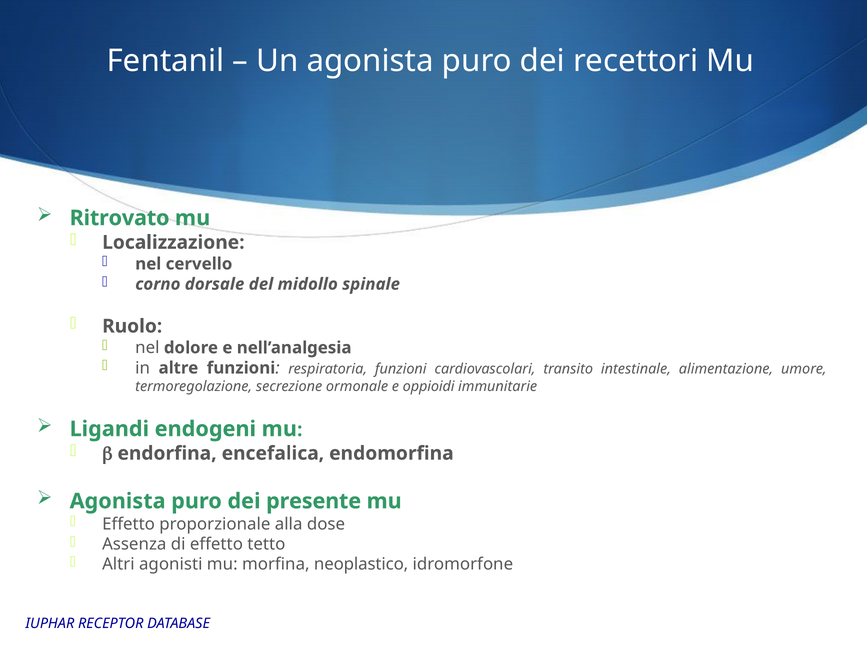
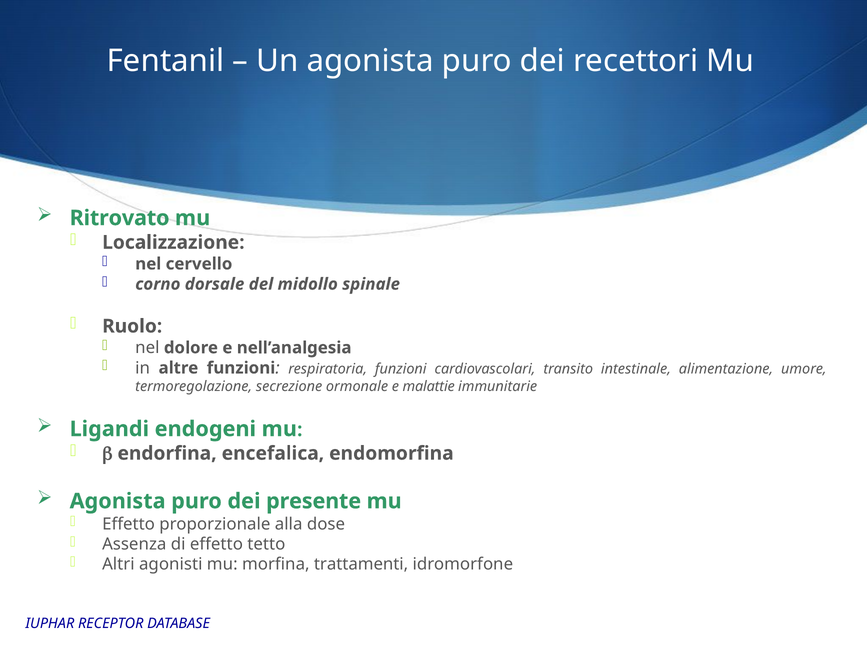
oppioidi: oppioidi -> malattie
neoplastico: neoplastico -> trattamenti
